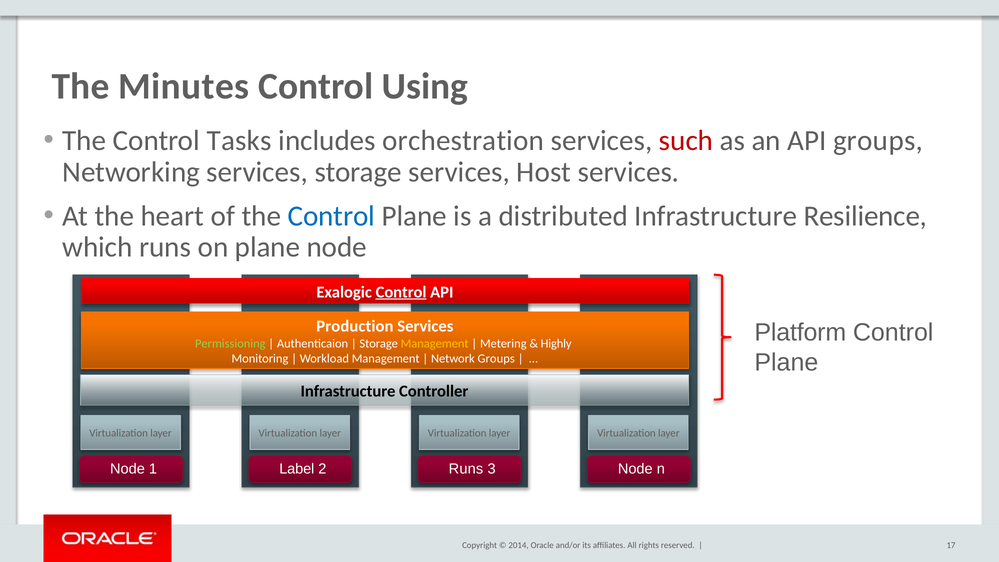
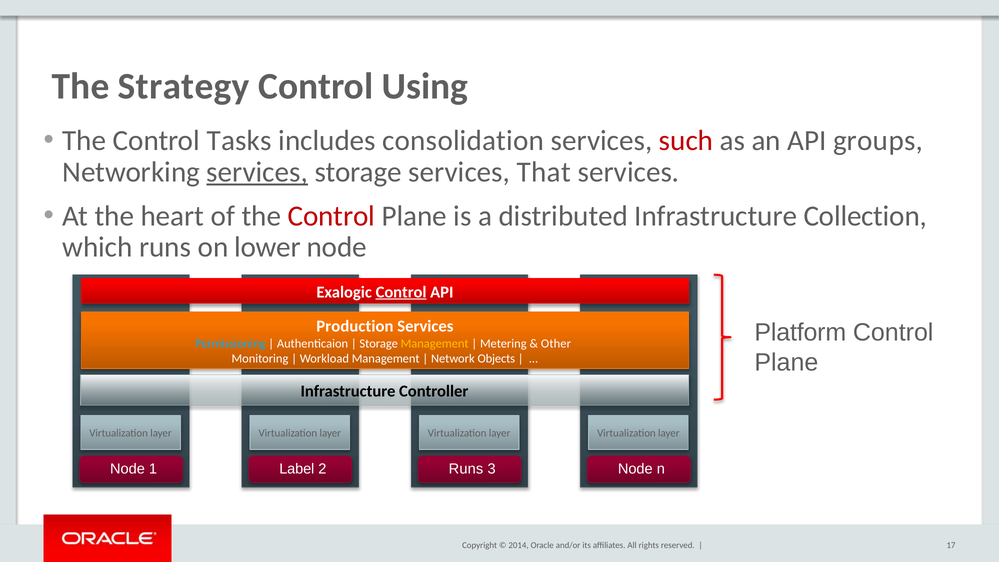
Minutes: Minutes -> Strategy
orchestration: orchestration -> consolidation
services at (257, 172) underline: none -> present
Host: Host -> That
Control at (331, 216) colour: blue -> red
Resilience: Resilience -> Collection
on plane: plane -> lower
Permissioning colour: light green -> light blue
Highly: Highly -> Other
Network Groups: Groups -> Objects
